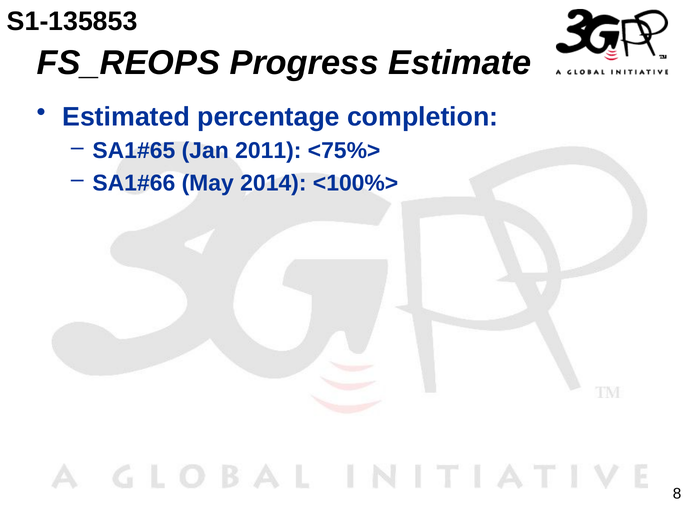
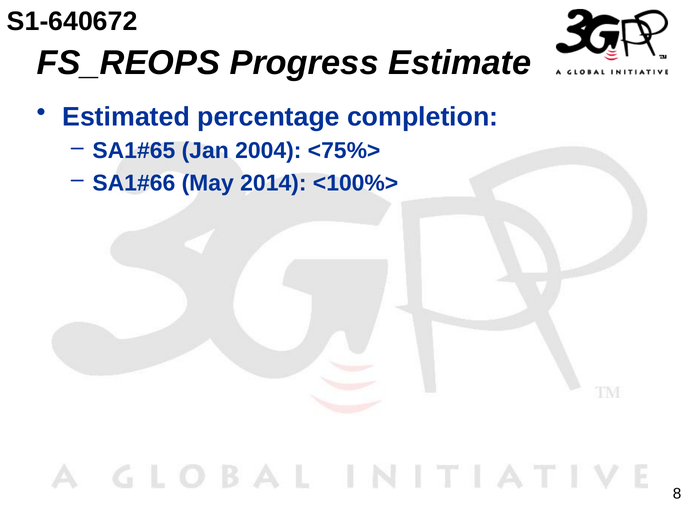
S1-135853: S1-135853 -> S1-640672
2011: 2011 -> 2004
